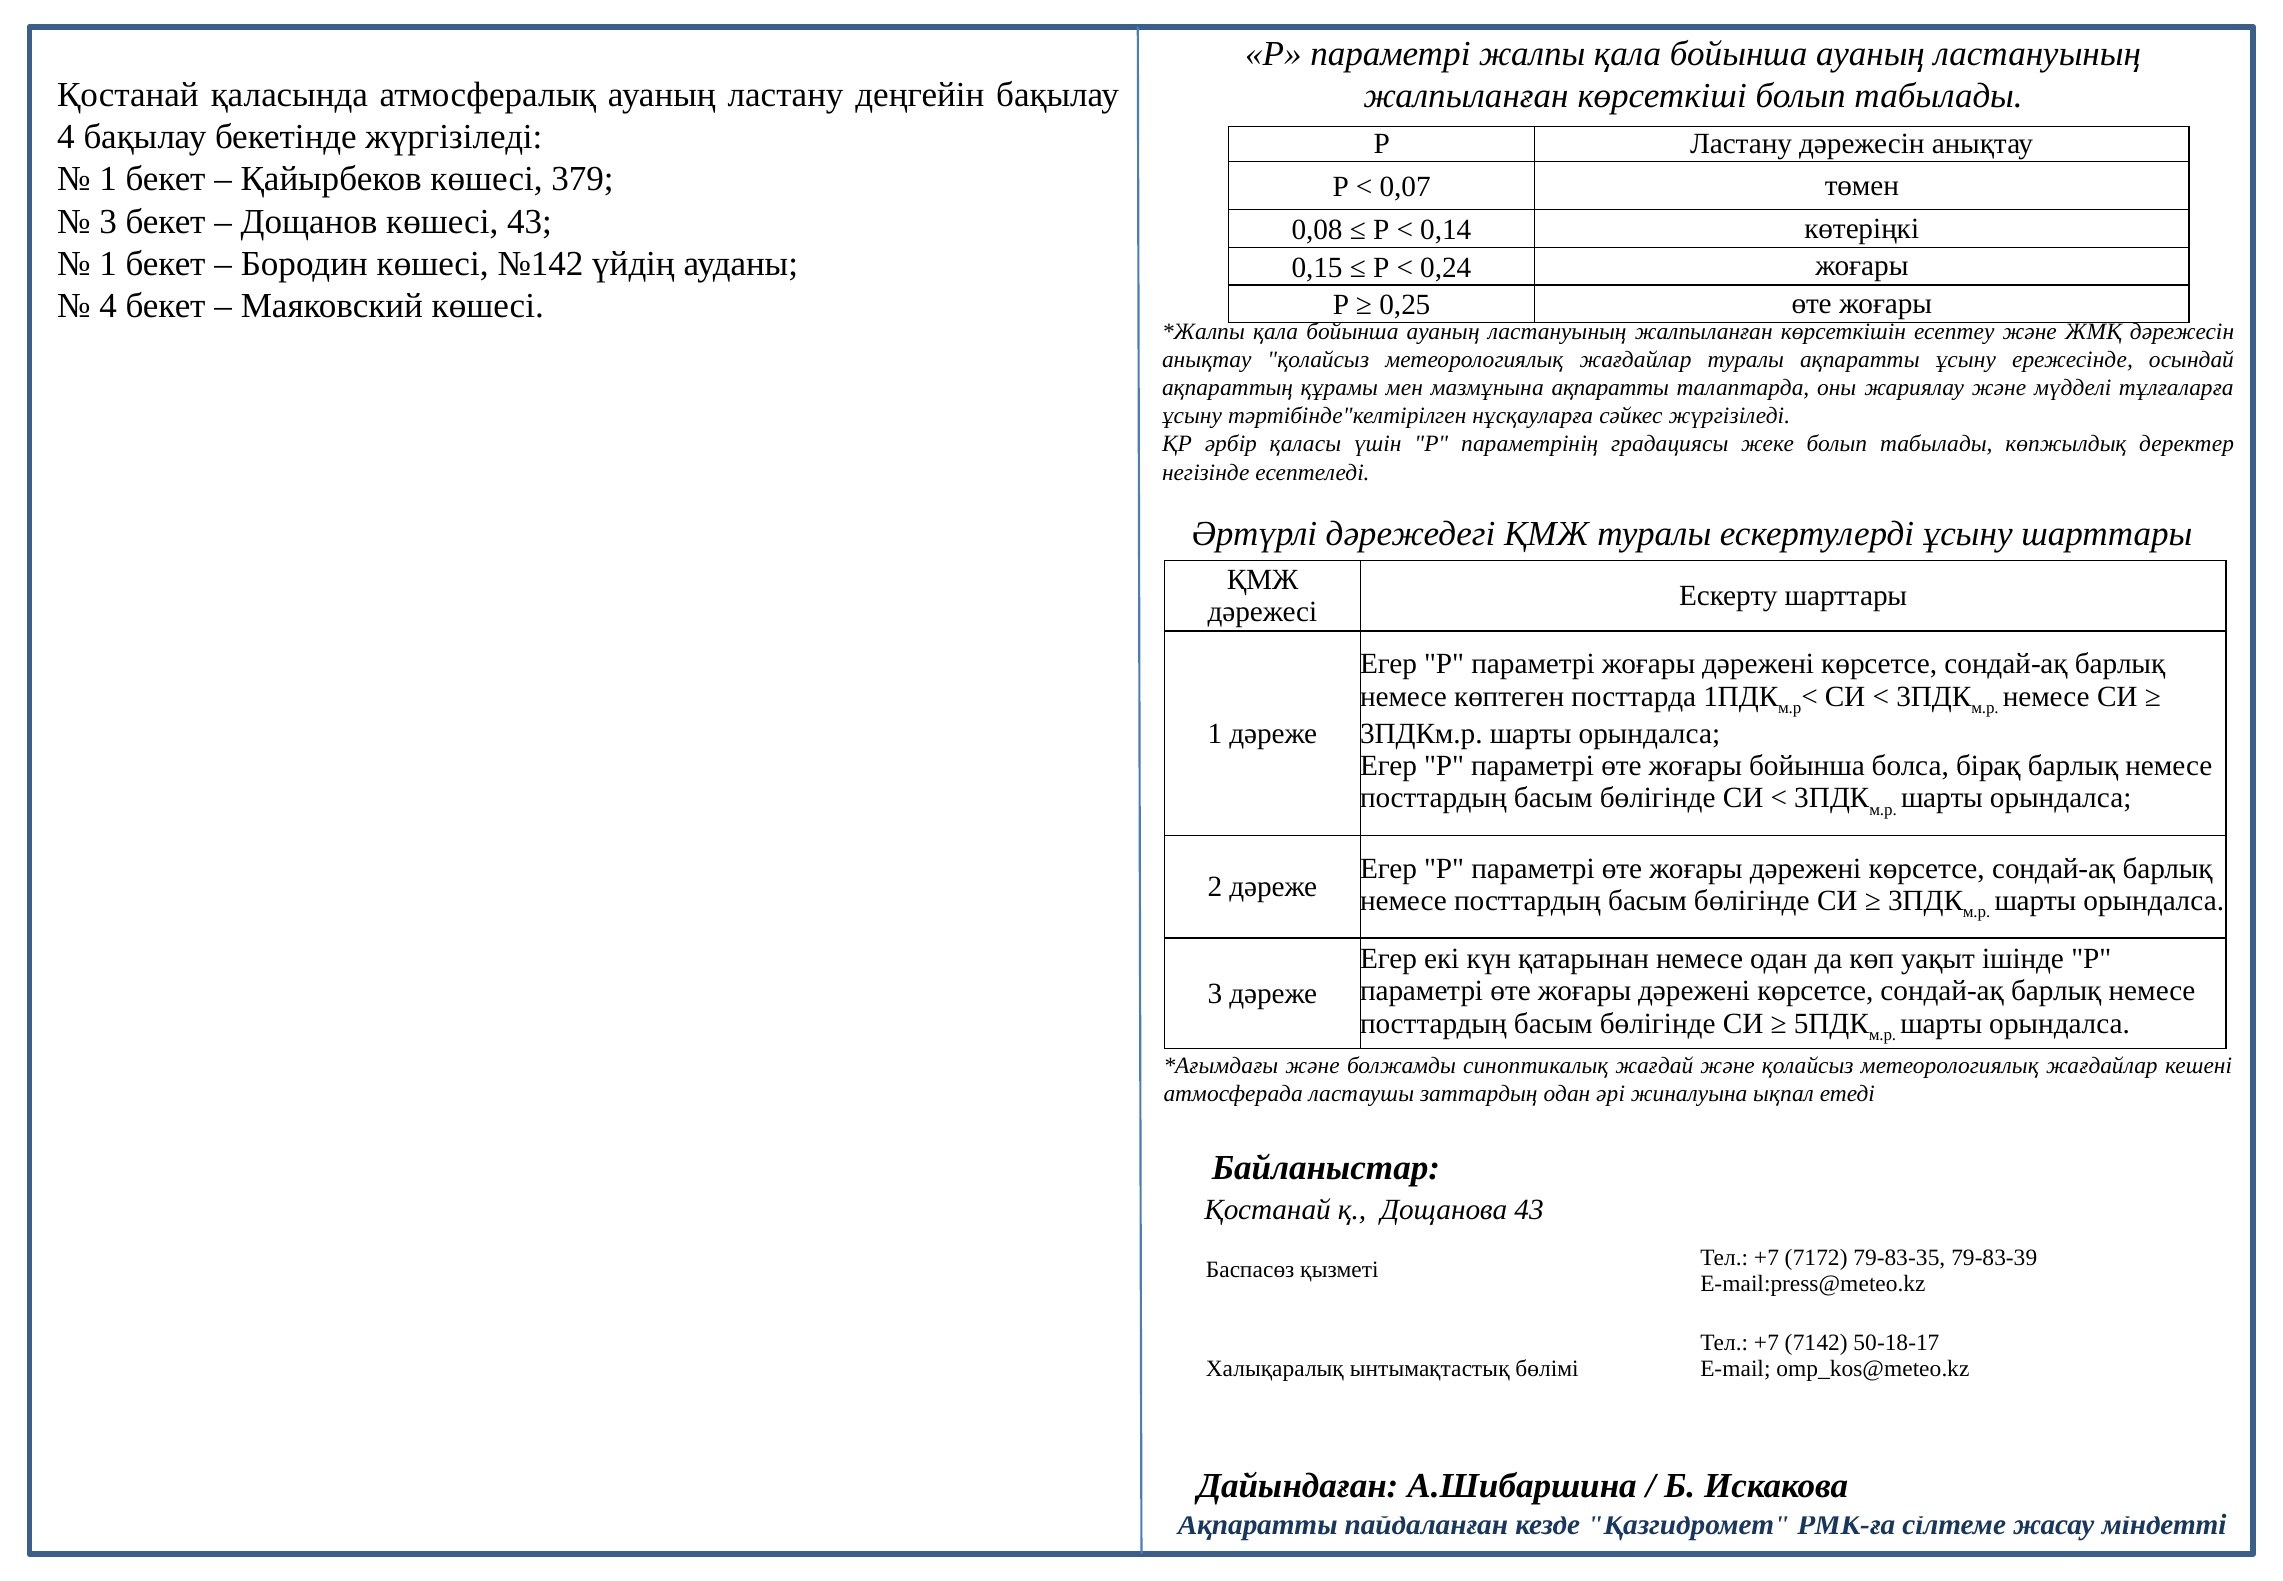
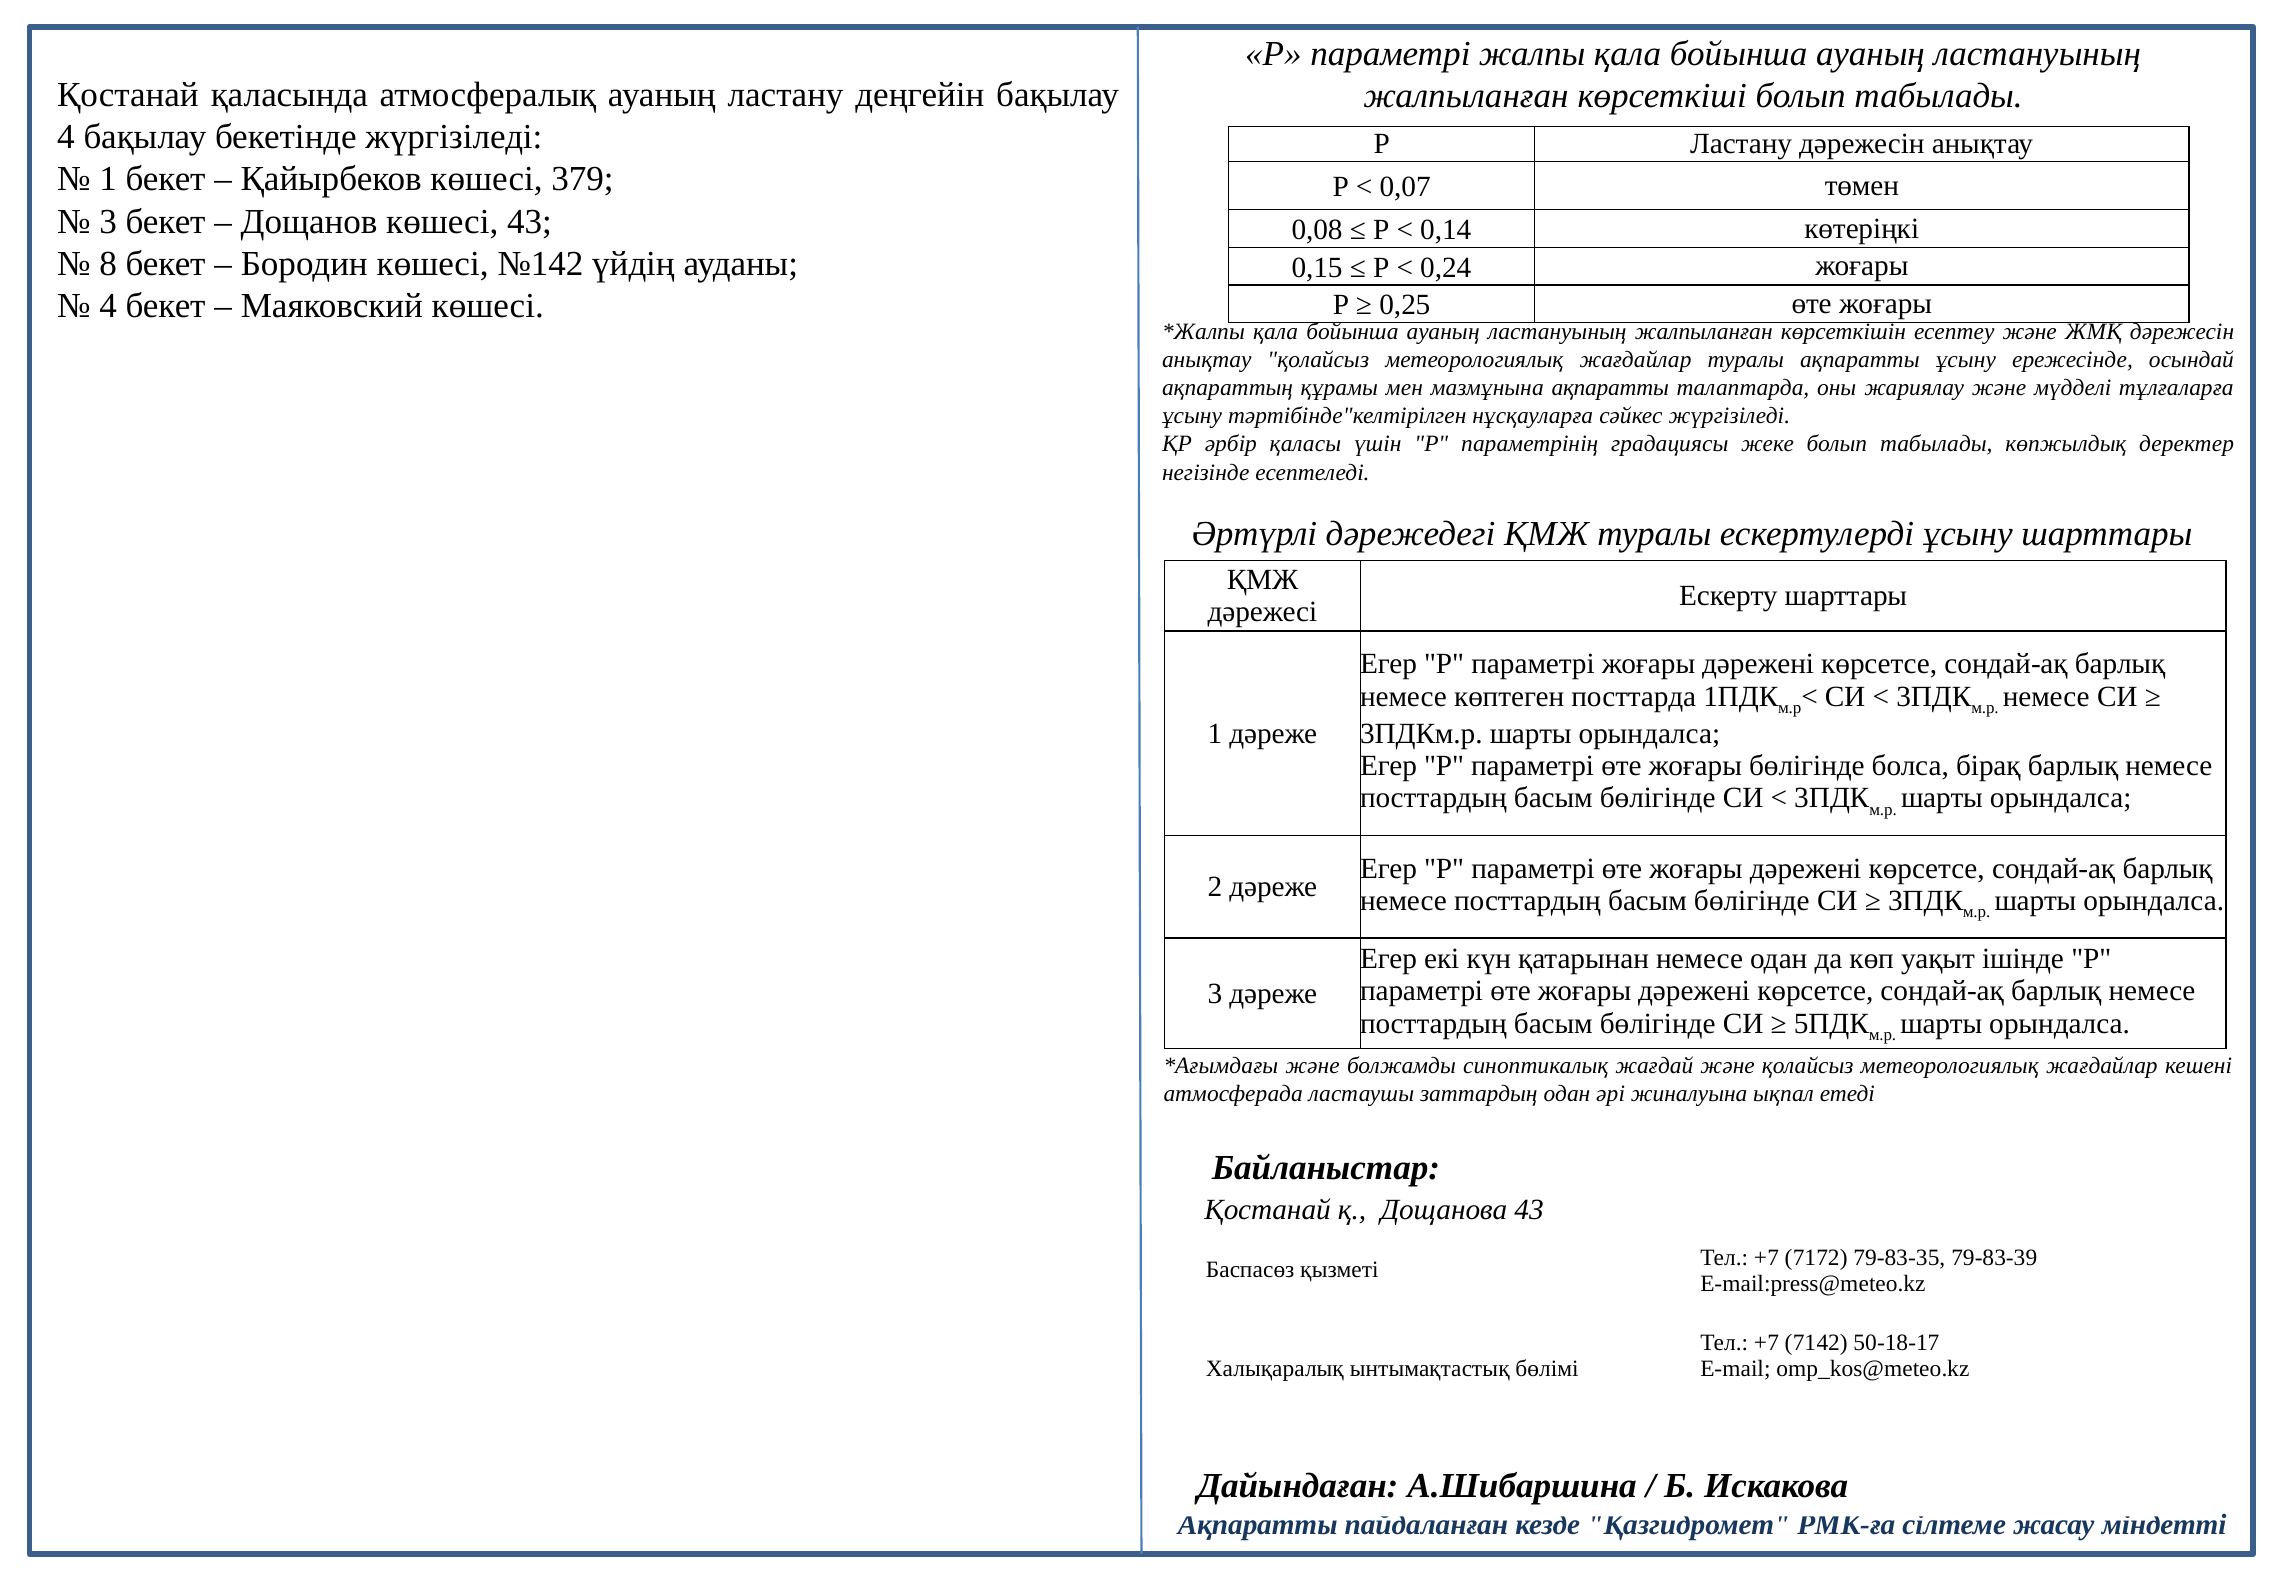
1 at (108, 264): 1 -> 8
жоғары бойынша: бойынша -> бөлігінде
